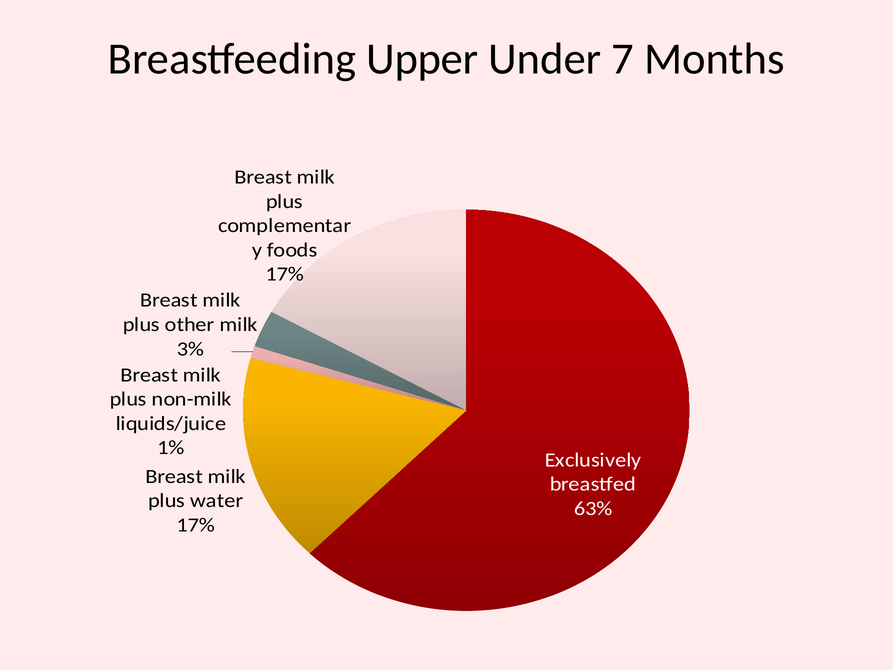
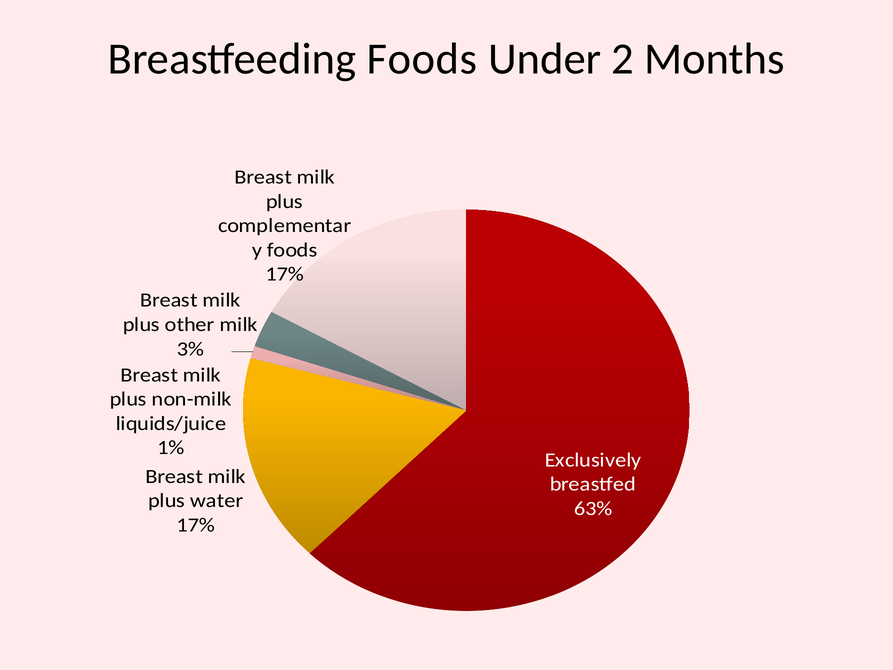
Breastfeeding Upper: Upper -> Foods
7: 7 -> 2
